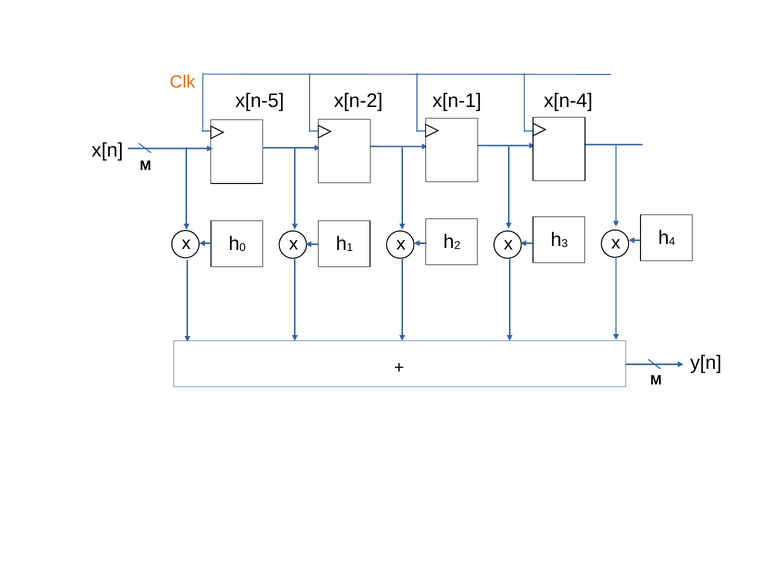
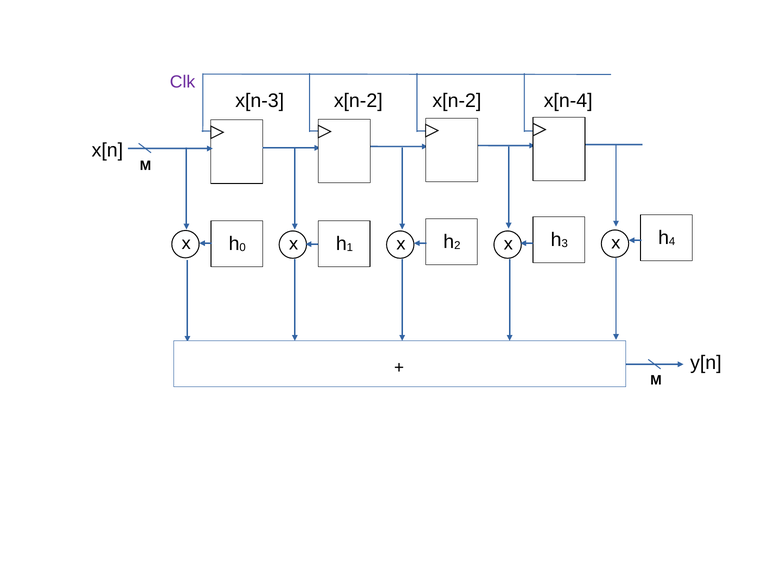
Clk colour: orange -> purple
x[n-5: x[n-5 -> x[n-3
x[n-2 x[n-1: x[n-1 -> x[n-2
